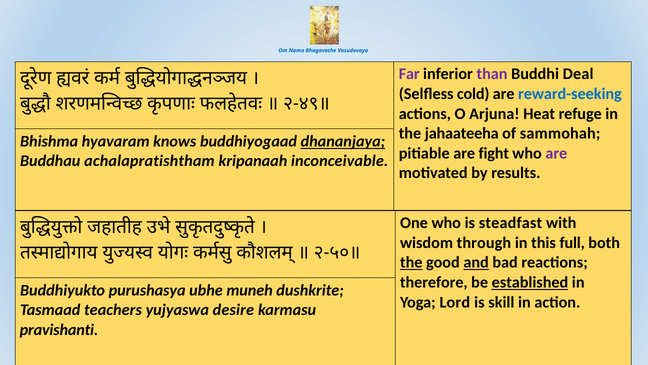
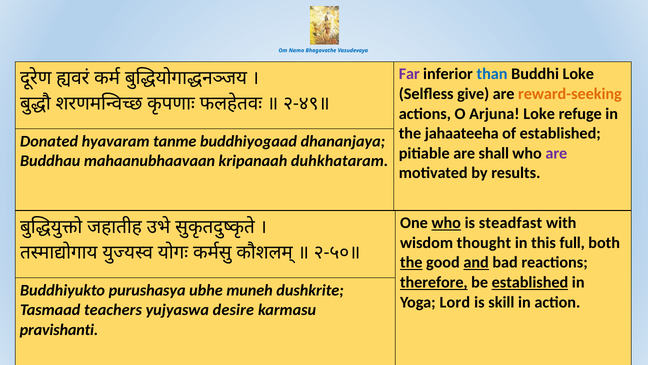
than colour: purple -> blue
Buddhi Deal: Deal -> Loke
cold: cold -> give
reward-seeking colour: blue -> orange
Arjuna Heat: Heat -> Loke
of sammohah: sammohah -> established
Bhishma: Bhishma -> Donated
knows: knows -> tanme
dhananjaya underline: present -> none
fight: fight -> shall
achalapratishtham: achalapratishtham -> mahaanubhaavaan
inconceivable: inconceivable -> duhkhataram
who at (446, 223) underline: none -> present
through: through -> thought
therefore underline: none -> present
